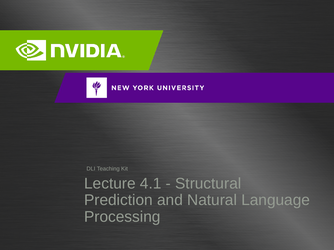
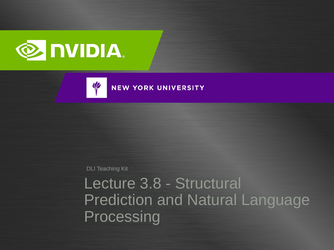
4.1: 4.1 -> 3.8
